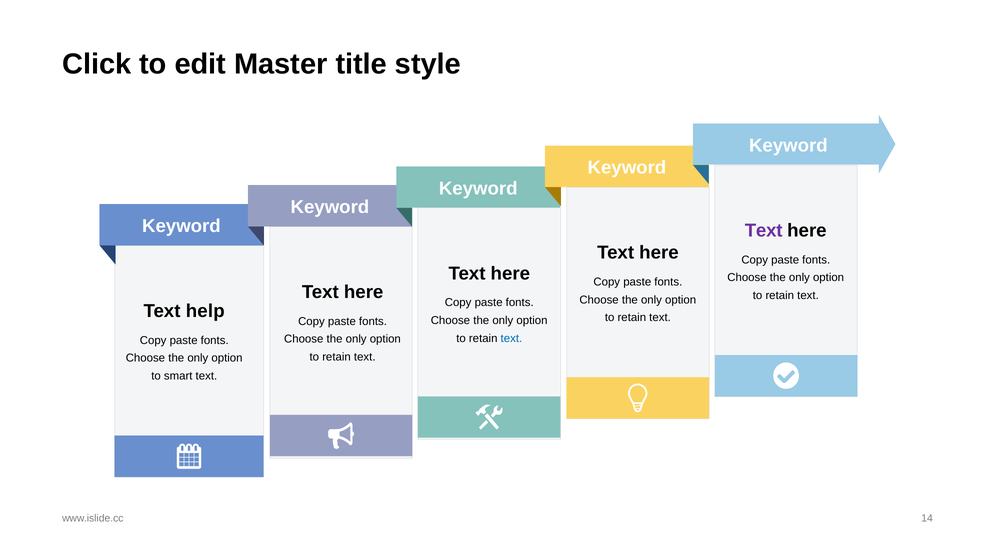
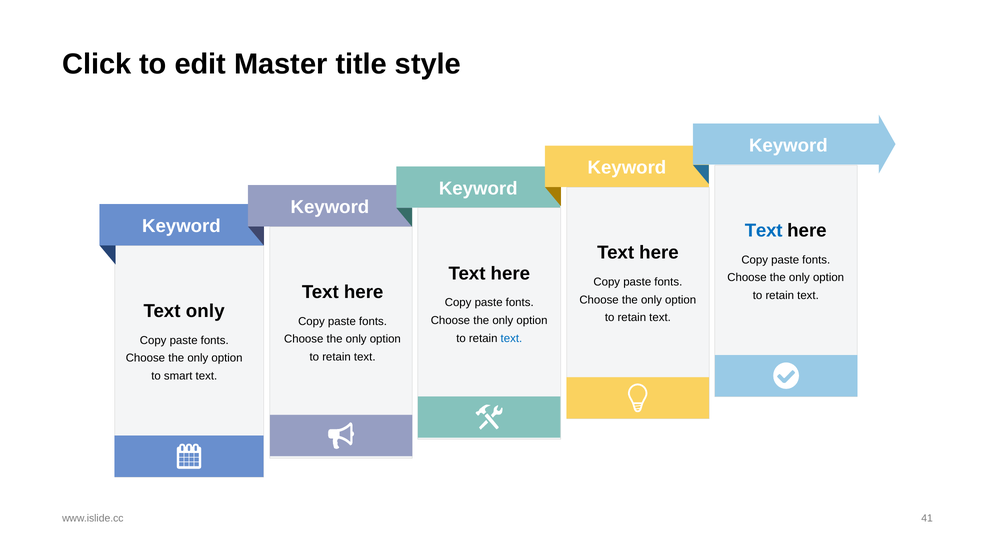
Text at (764, 230) colour: purple -> blue
Text help: help -> only
14: 14 -> 41
